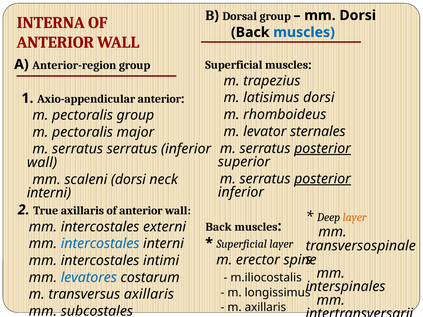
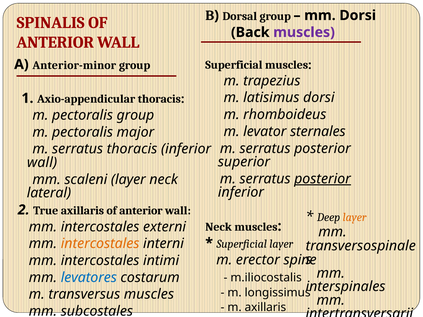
INTERNA: INTERNA -> SPINALIS
muscles at (304, 32) colour: blue -> purple
Anterior-region: Anterior-region -> Anterior-minor
Axio-appendicular anterior: anterior -> thoracis
posterior at (323, 148) underline: present -> none
serratus serratus: serratus -> thoracis
scaleni dorsi: dorsi -> layer
interni at (49, 193): interni -> lateral
Back at (219, 227): Back -> Neck
intercostales at (100, 244) colour: blue -> orange
transversus axillaris: axillaris -> muscles
